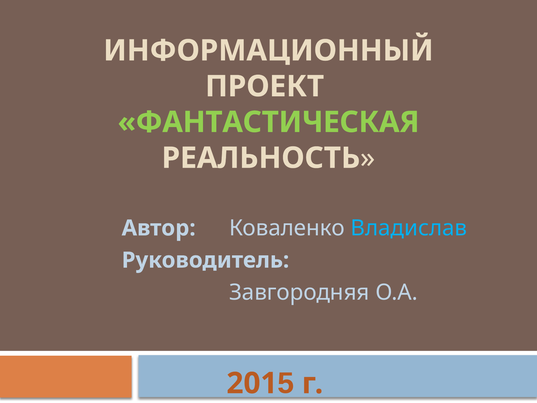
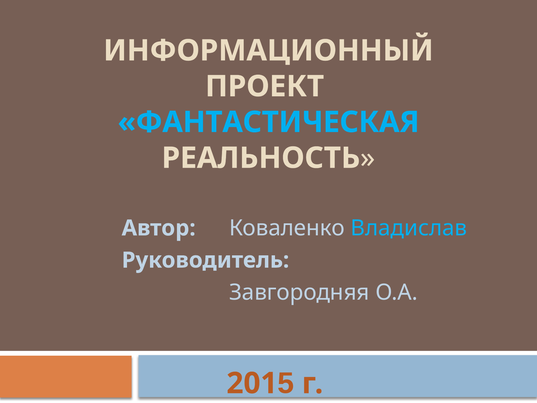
ФАНТАСТИЧЕСКАЯ colour: light green -> light blue
